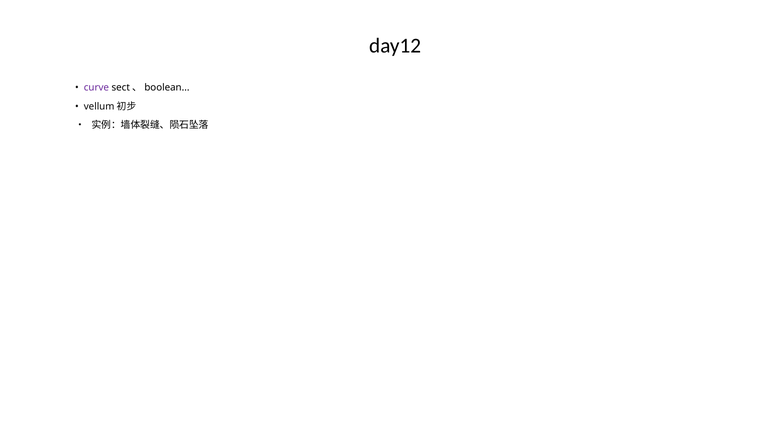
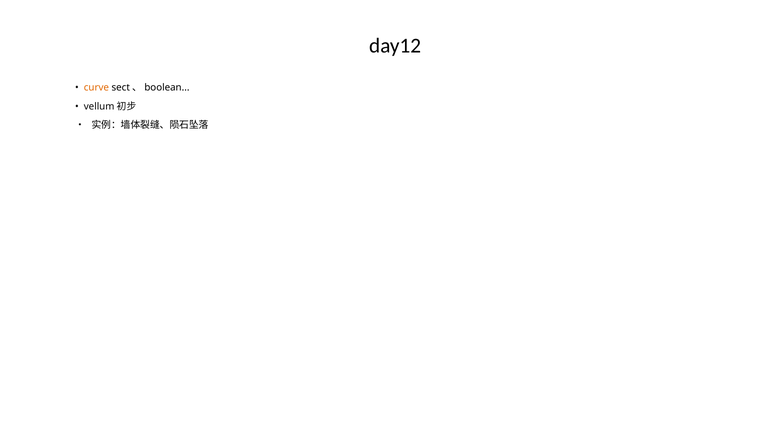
curve colour: purple -> orange
